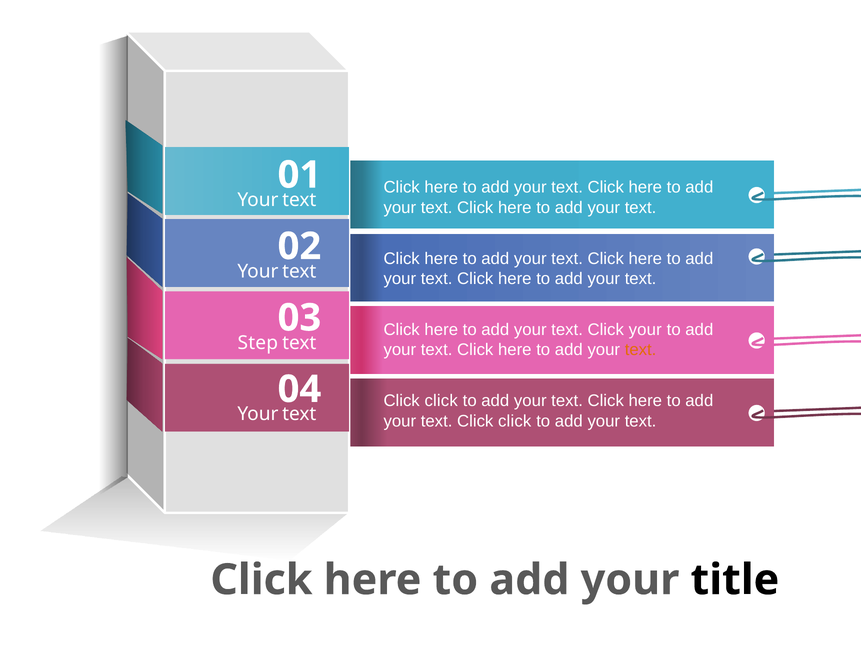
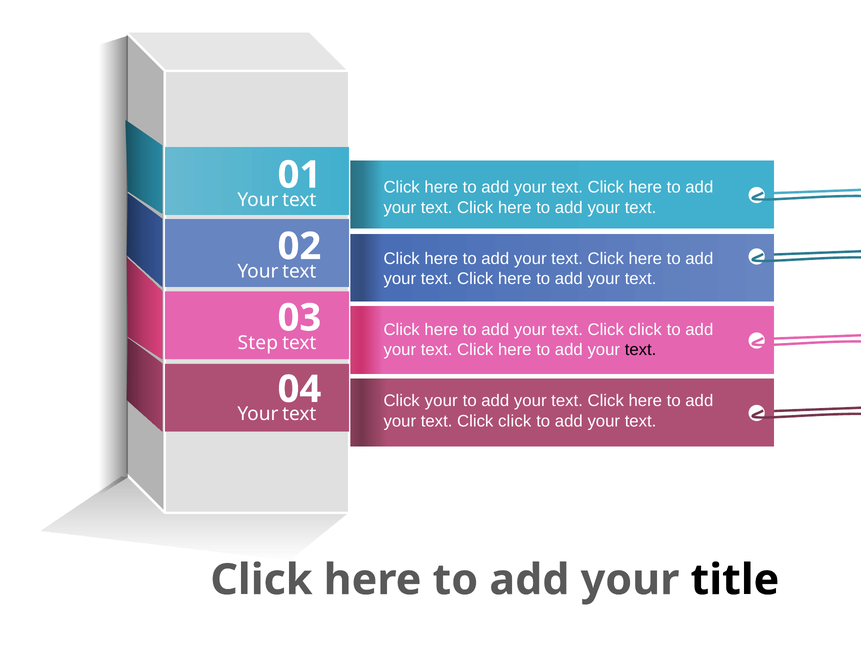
your at (645, 330): your -> click
text at (641, 350) colour: orange -> black
click at (441, 401): click -> your
